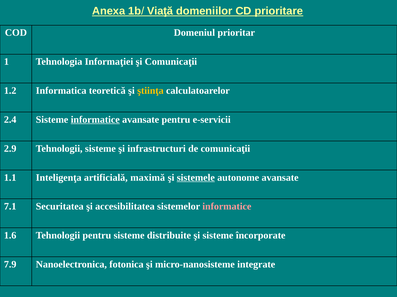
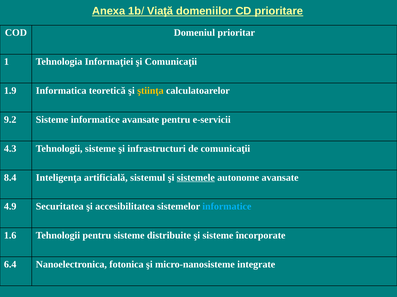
1.2: 1.2 -> 1.9
2.4: 2.4 -> 9.2
informatice at (95, 120) underline: present -> none
2.9: 2.9 -> 4.3
1.1: 1.1 -> 8.4
maximă: maximă -> sistemul
7.1: 7.1 -> 4.9
informatice at (227, 207) colour: pink -> light blue
7.9: 7.9 -> 6.4
